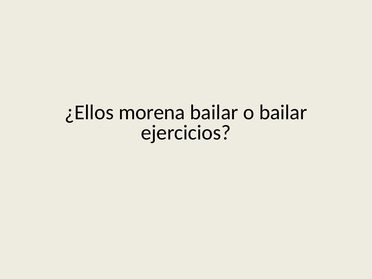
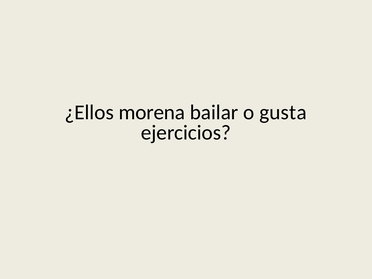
o bailar: bailar -> gusta
